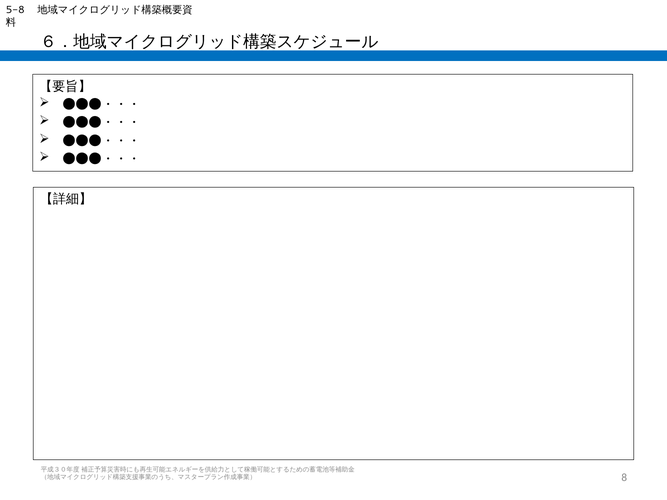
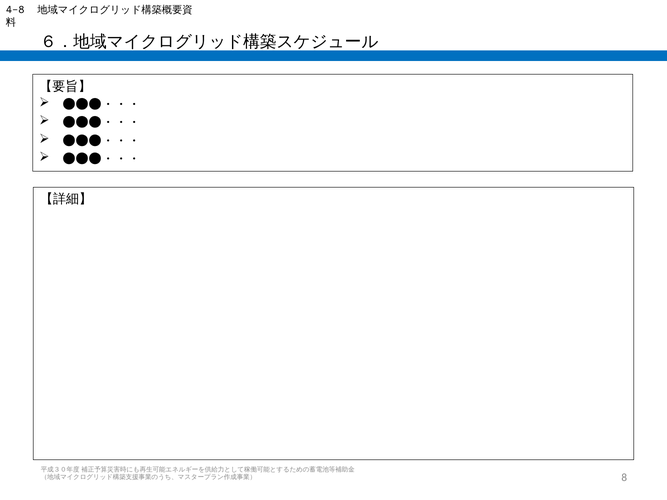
5-8: 5-8 -> 4-8
